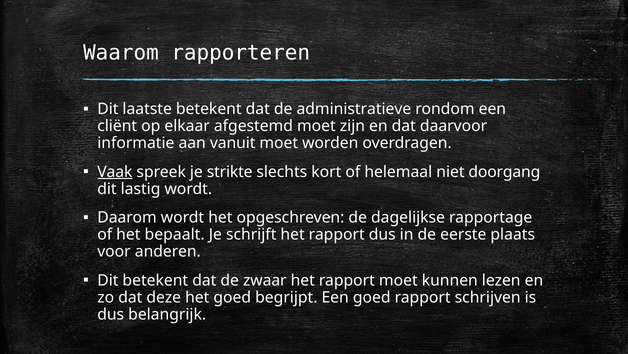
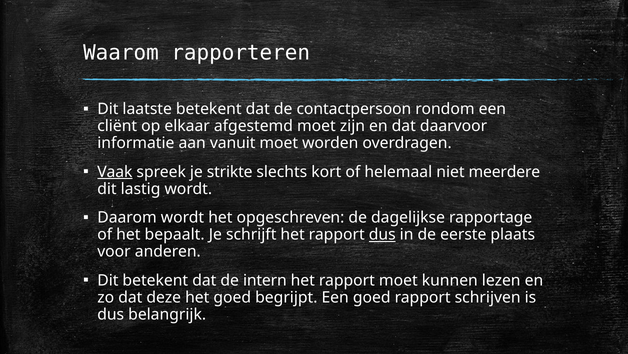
administratieve: administratieve -> contactpersoon
doorgang: doorgang -> meerdere
dus at (382, 234) underline: none -> present
zwaar: zwaar -> intern
